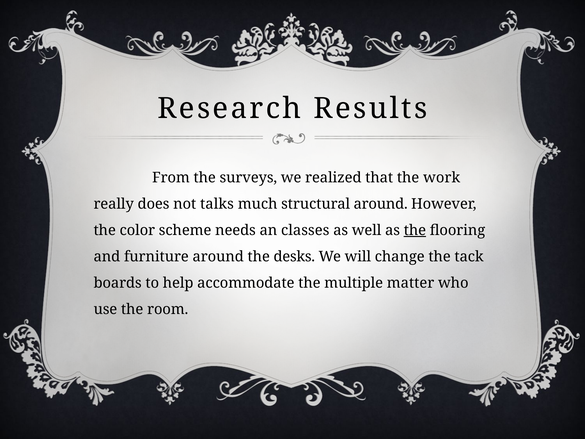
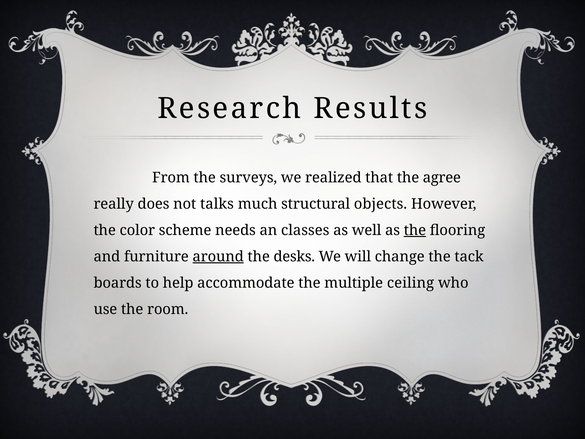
work: work -> agree
structural around: around -> objects
around at (218, 256) underline: none -> present
matter: matter -> ceiling
